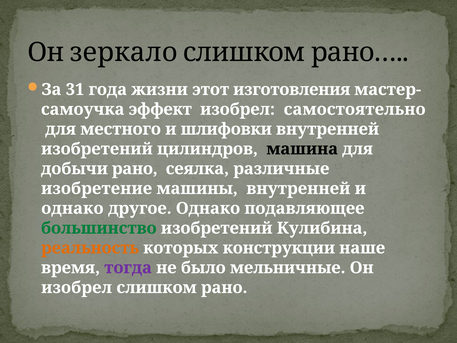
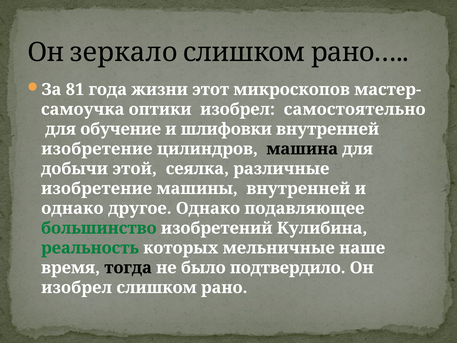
31: 31 -> 81
изготовления: изготовления -> микроскопов
эффект: эффект -> оптики
местного: местного -> обучение
изобретений at (97, 149): изобретений -> изобретение
добычи рано: рано -> этой
реальность colour: orange -> green
конструкции: конструкции -> мельничные
тогда colour: purple -> black
мельничные: мельничные -> подтвердило
